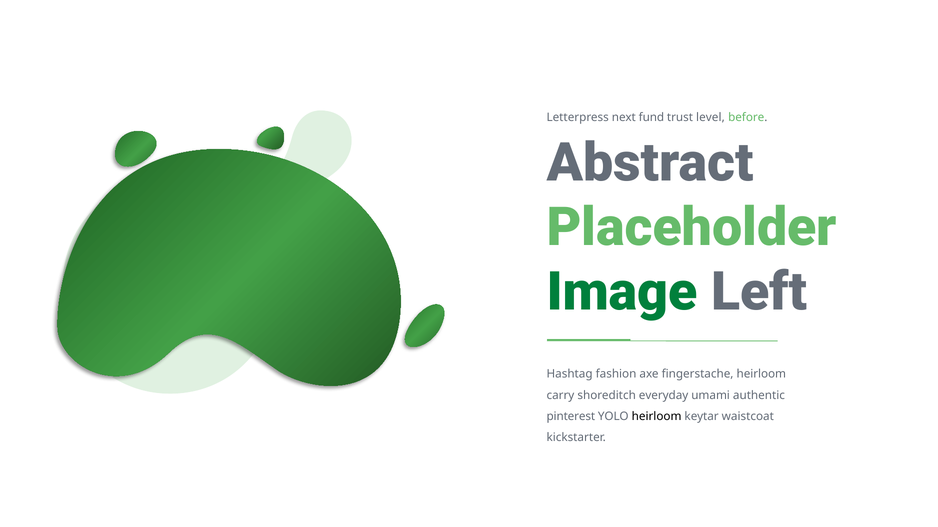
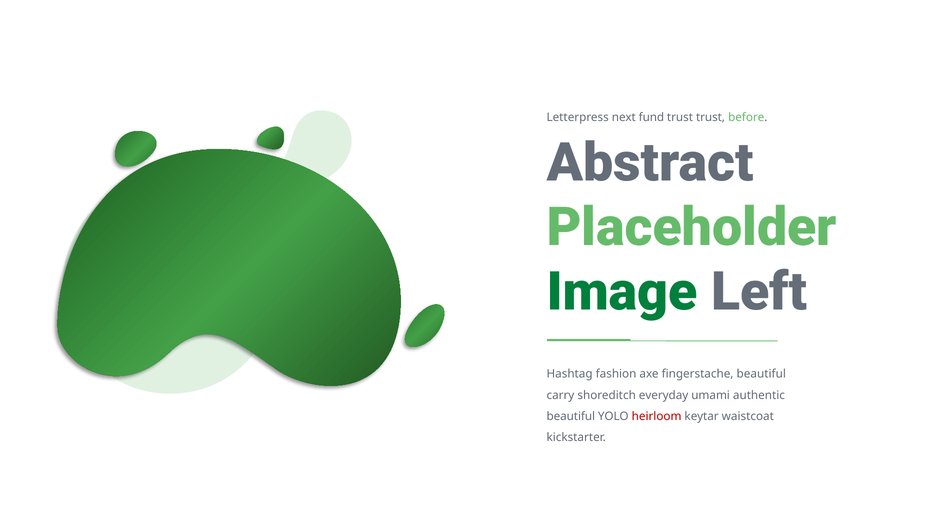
trust level: level -> trust
fingerstache heirloom: heirloom -> beautiful
pinterest at (571, 417): pinterest -> beautiful
heirloom at (657, 417) colour: black -> red
